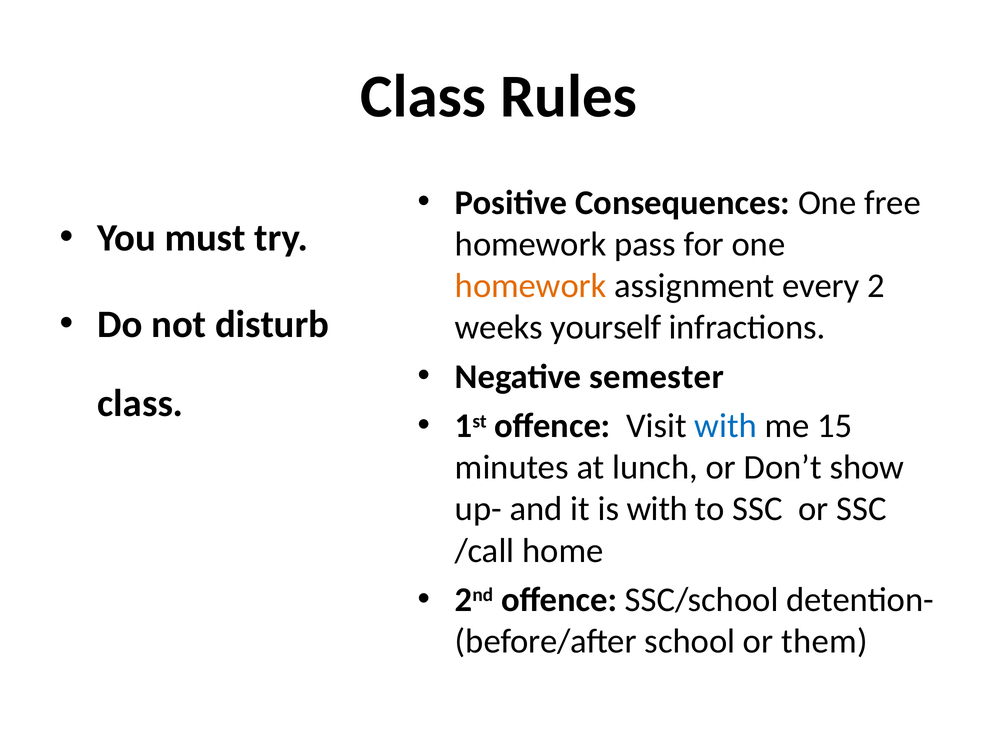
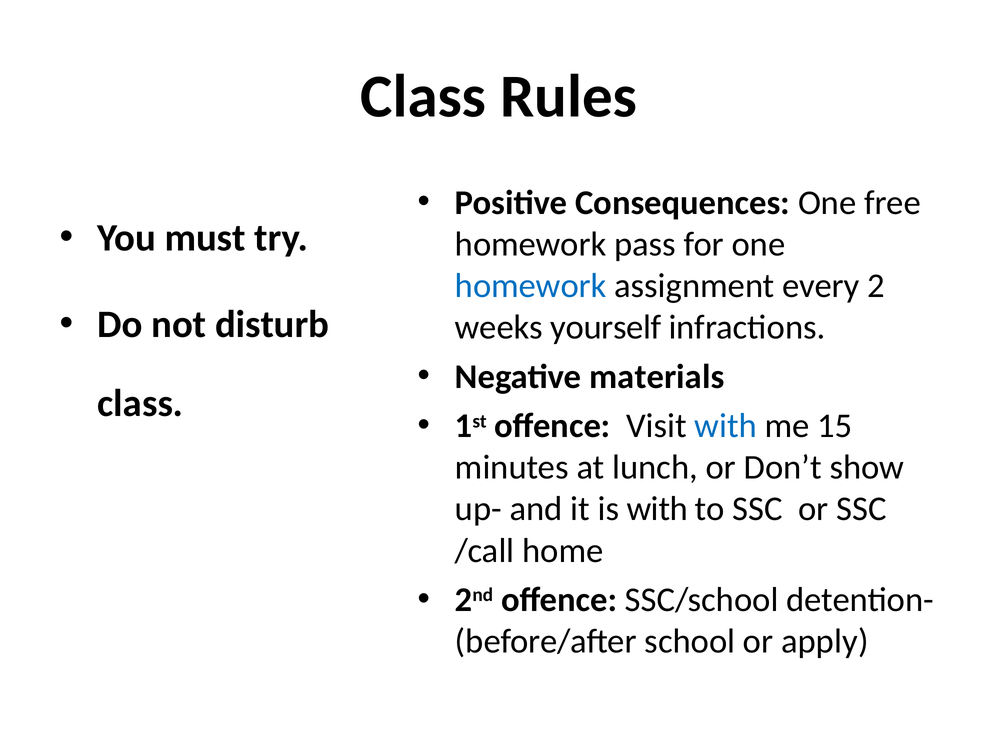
homework at (531, 286) colour: orange -> blue
semester: semester -> materials
them: them -> apply
